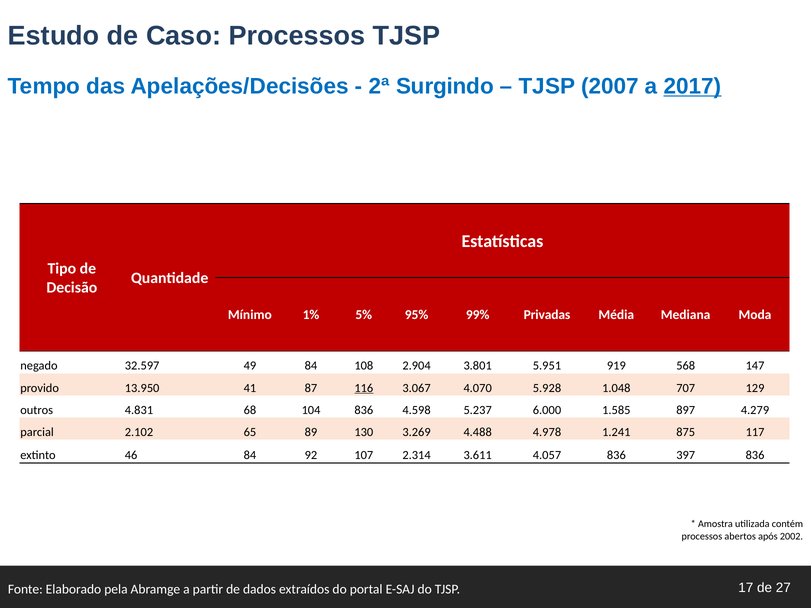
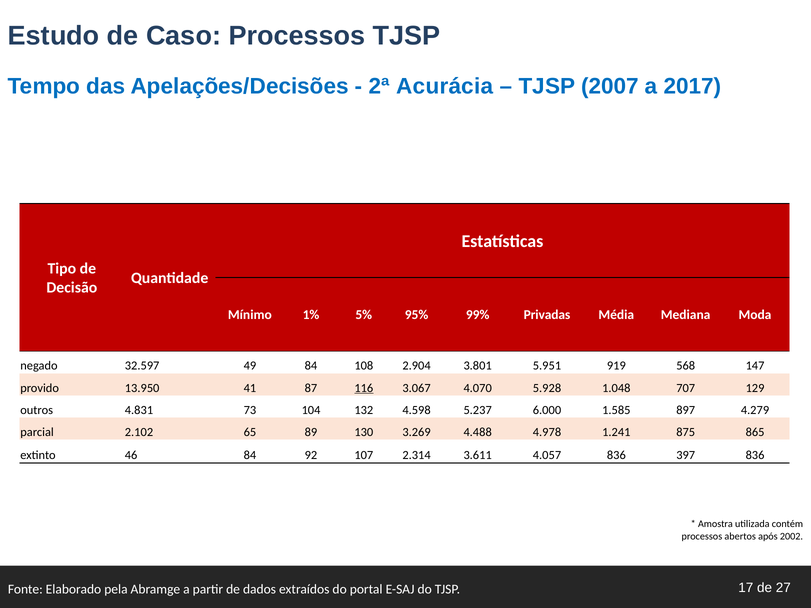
Surgindo: Surgindo -> Acurácia
2017 underline: present -> none
68: 68 -> 73
104 836: 836 -> 132
117: 117 -> 865
